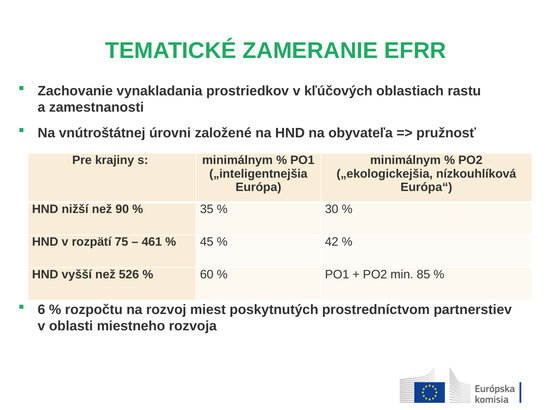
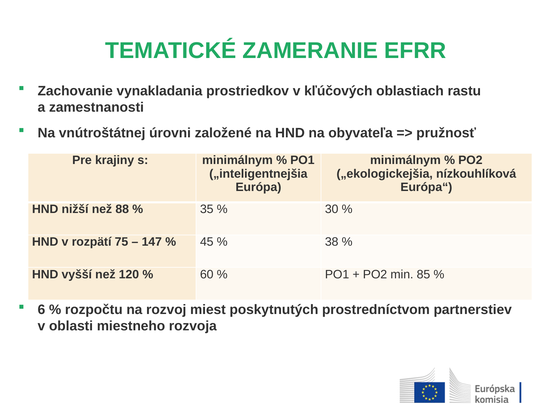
90: 90 -> 88
461: 461 -> 147
42: 42 -> 38
526: 526 -> 120
